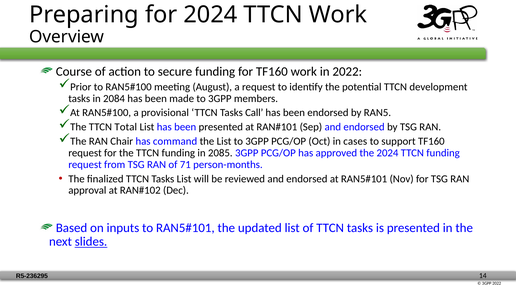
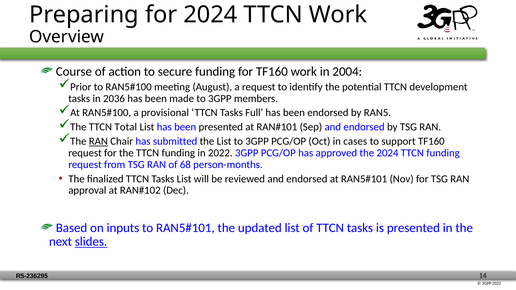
in 2022: 2022 -> 2004
2084: 2084 -> 2036
Call: Call -> Full
RAN at (98, 141) underline: none -> present
command: command -> submitted
in 2085: 2085 -> 2022
71: 71 -> 68
